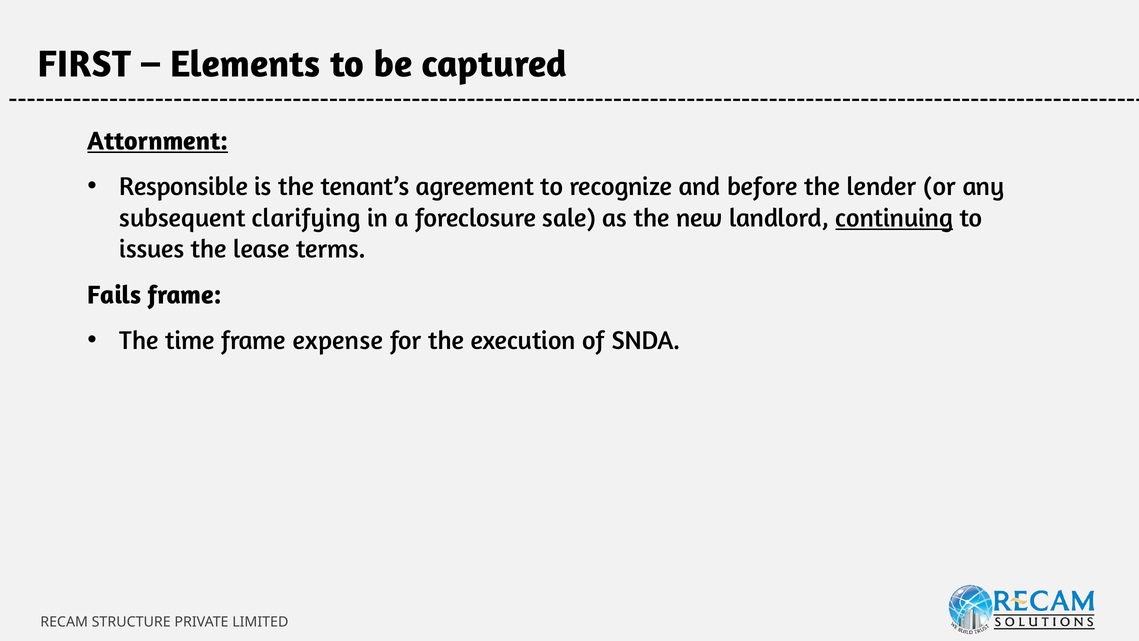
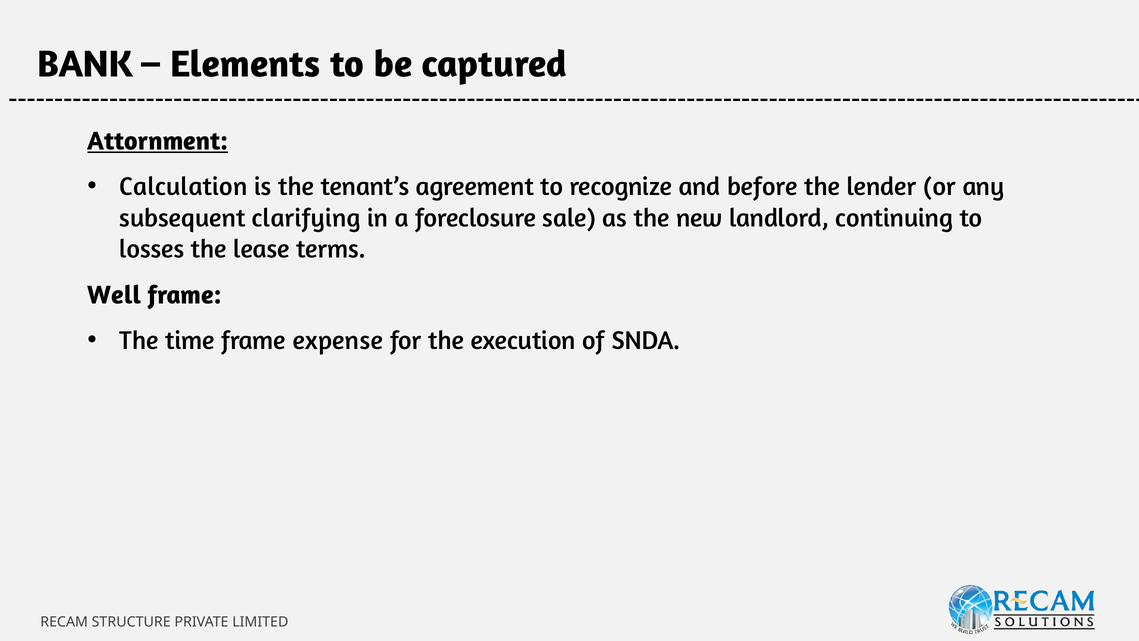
FIRST: FIRST -> BANK
Responsible: Responsible -> Calculation
continuing underline: present -> none
issues: issues -> losses
Fails: Fails -> Well
